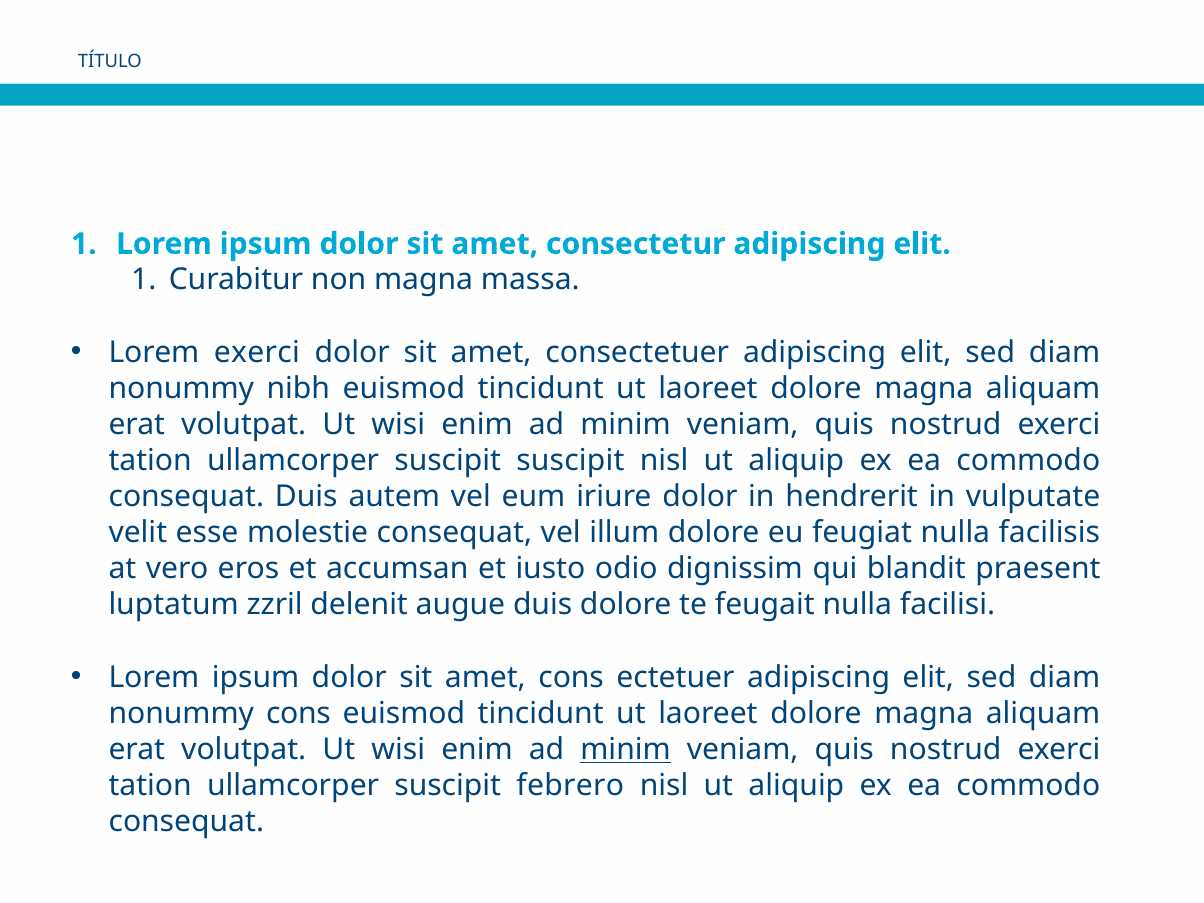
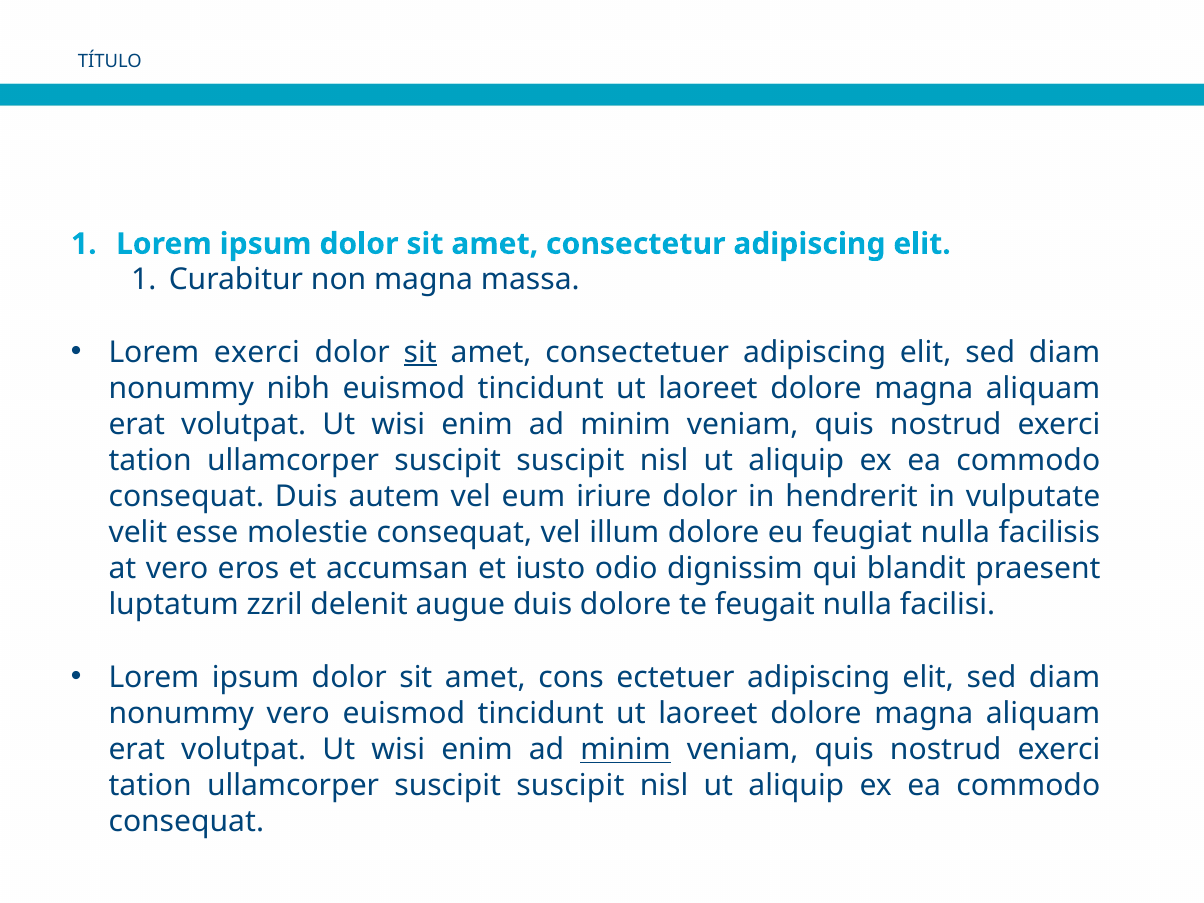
sit at (420, 352) underline: none -> present
nonummy cons: cons -> vero
febrero at (570, 786): febrero -> suscipit
